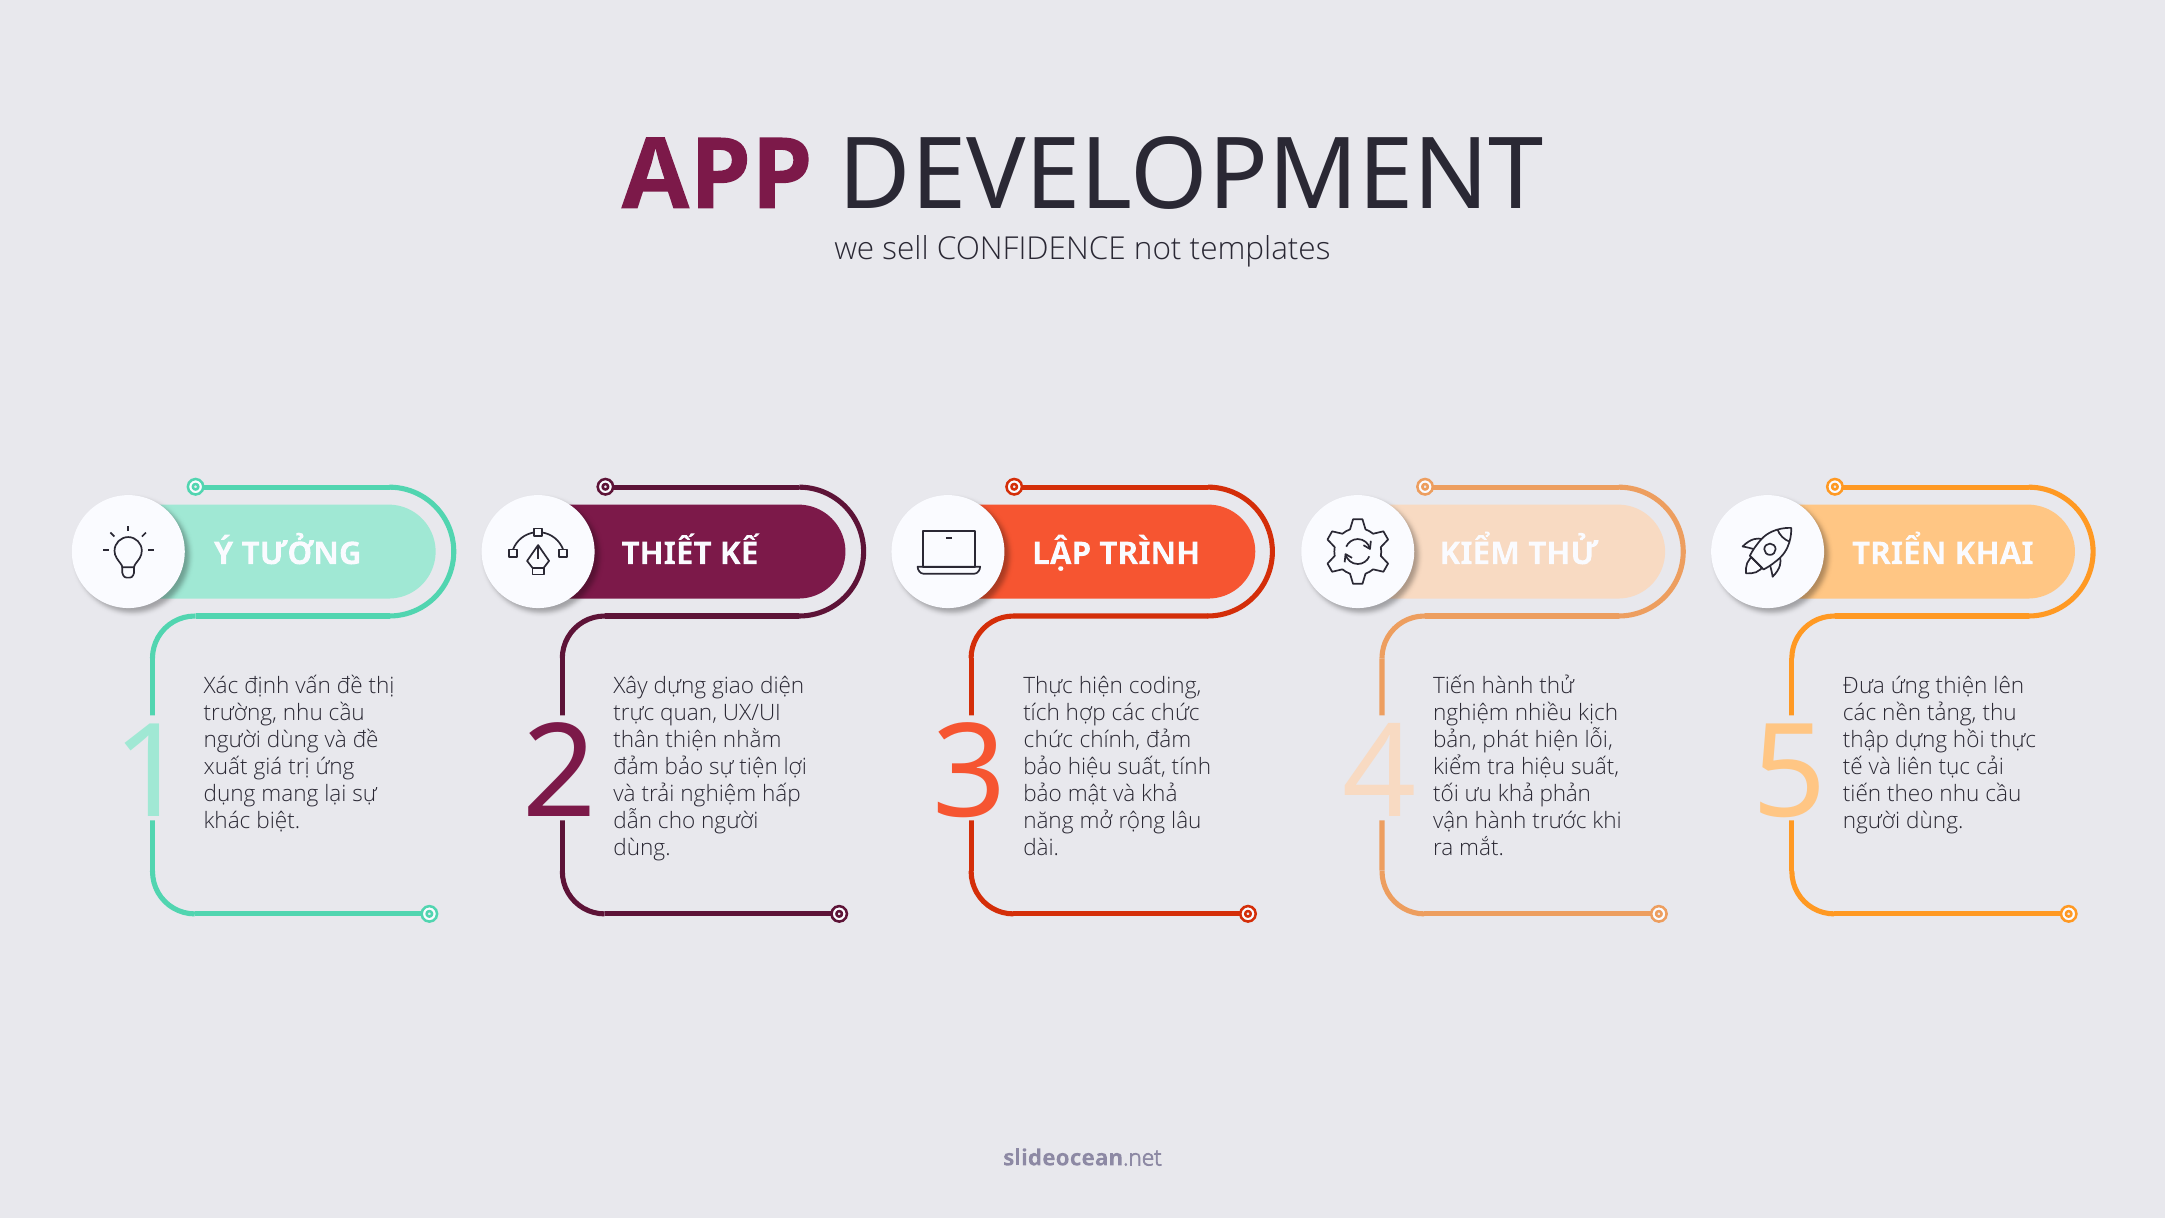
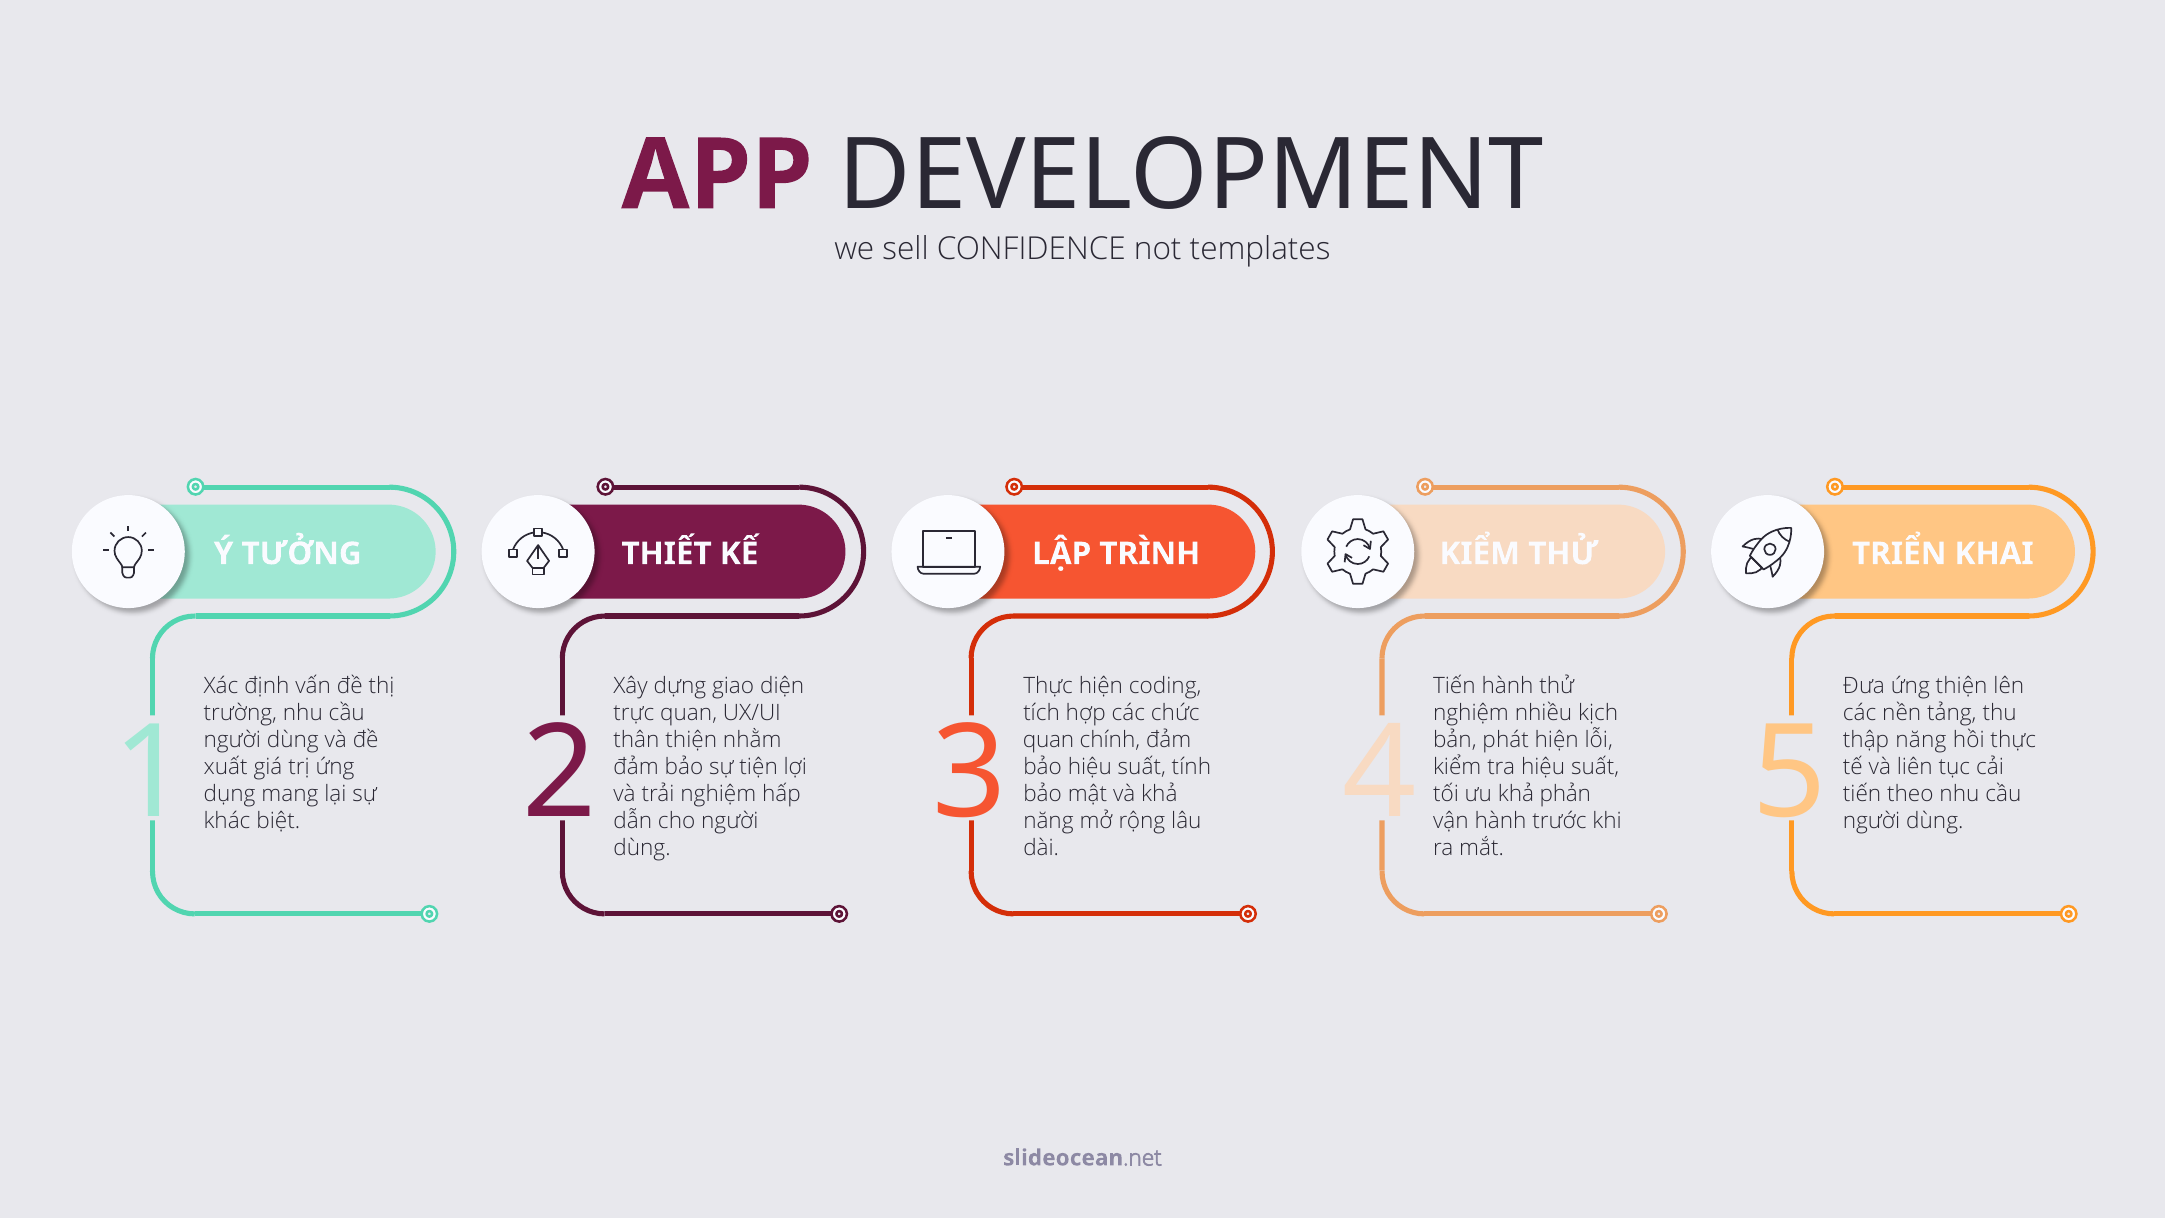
thập dựng: dựng -> năng
chức at (1048, 740): chức -> quan
